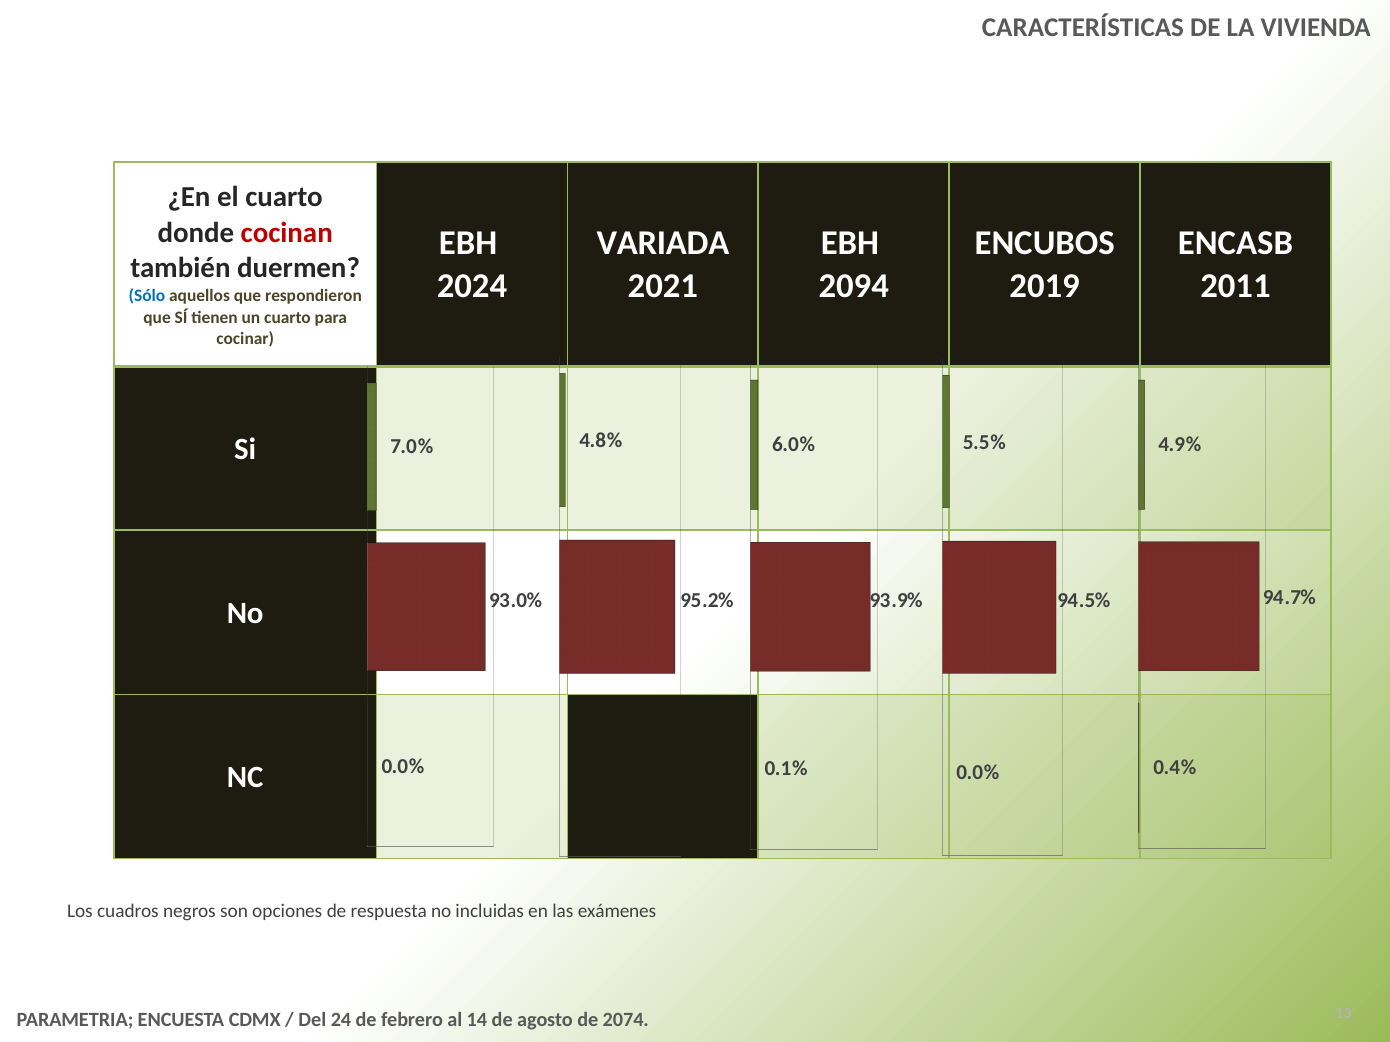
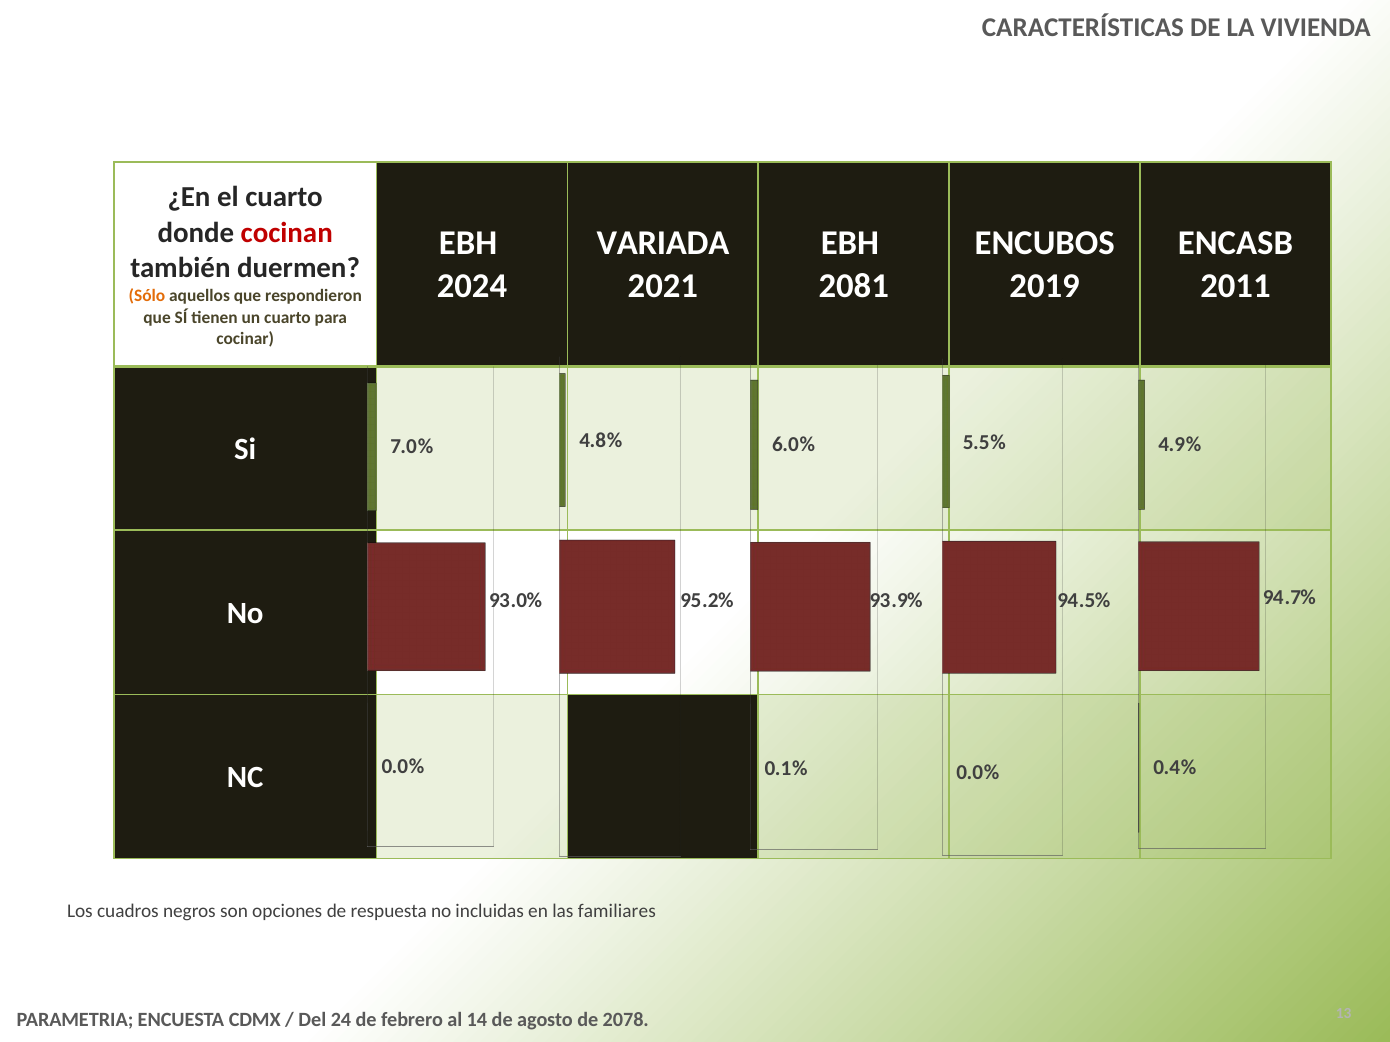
2094: 2094 -> 2081
Sólo colour: blue -> orange
exámenes: exámenes -> familiares
2074: 2074 -> 2078
